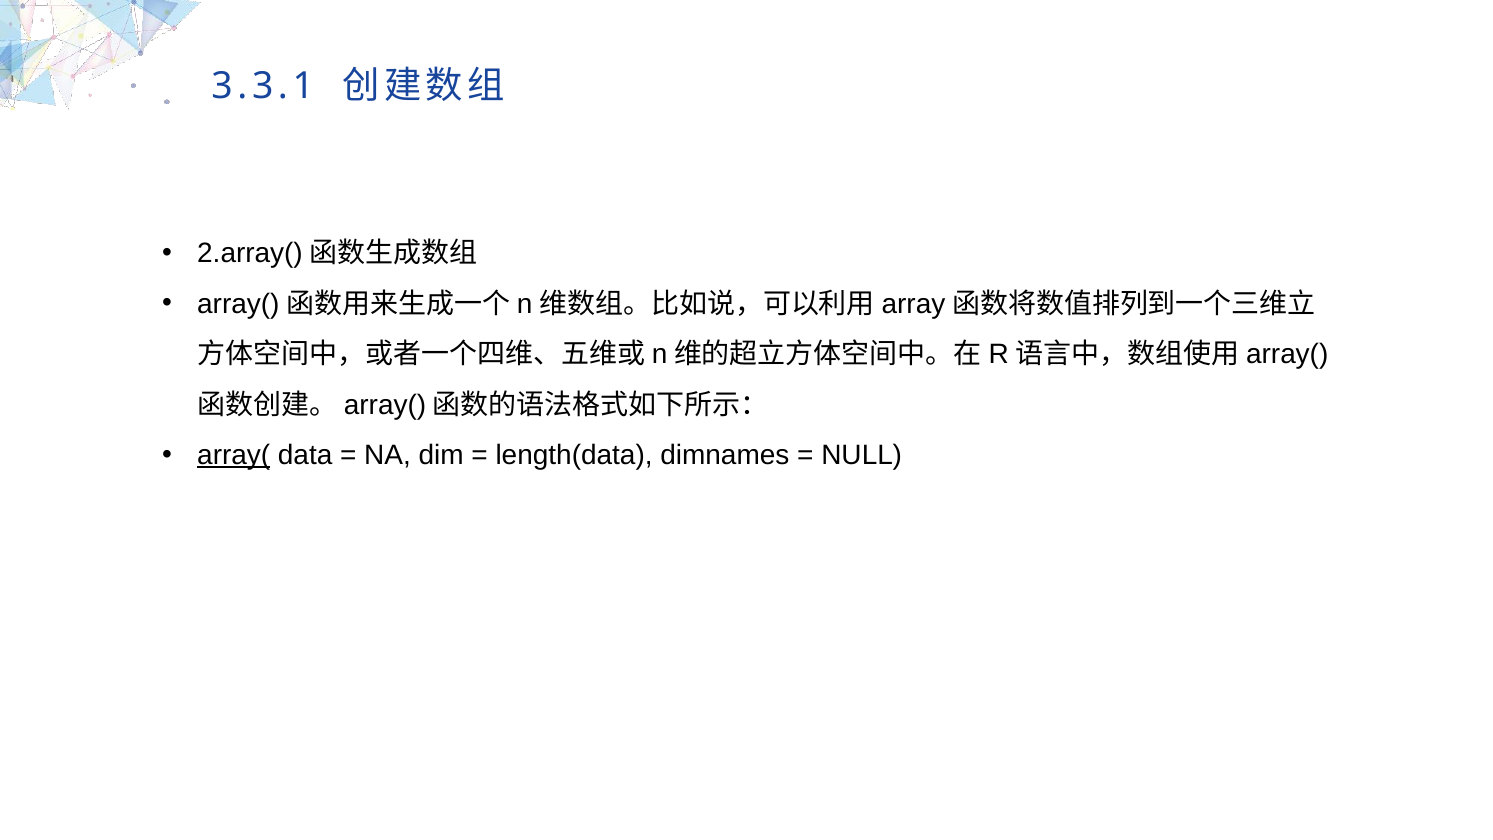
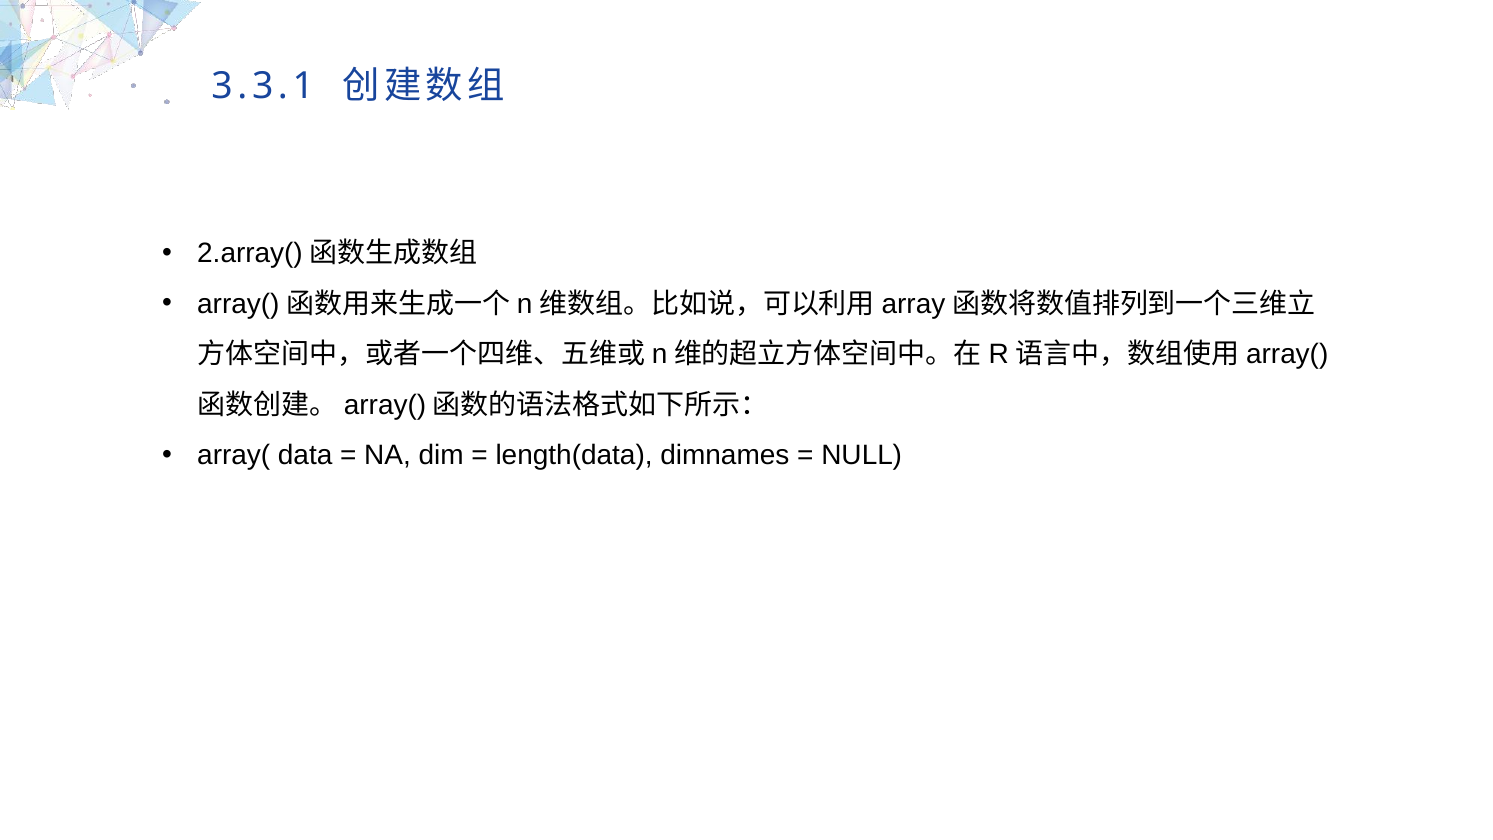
array( underline: present -> none
